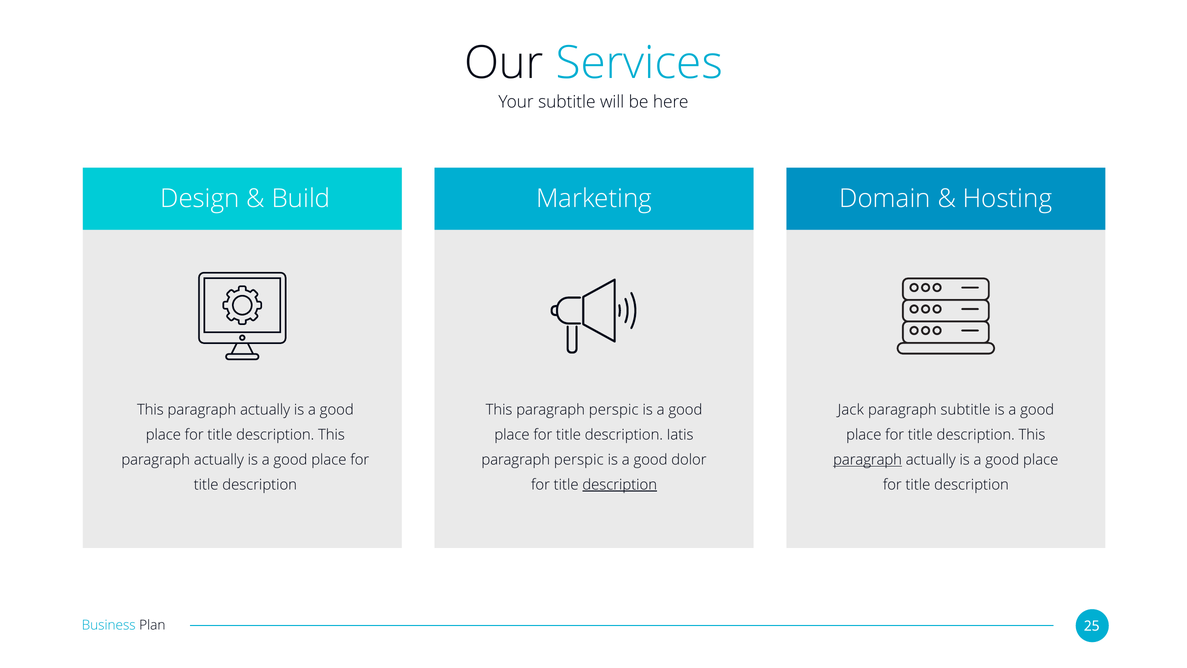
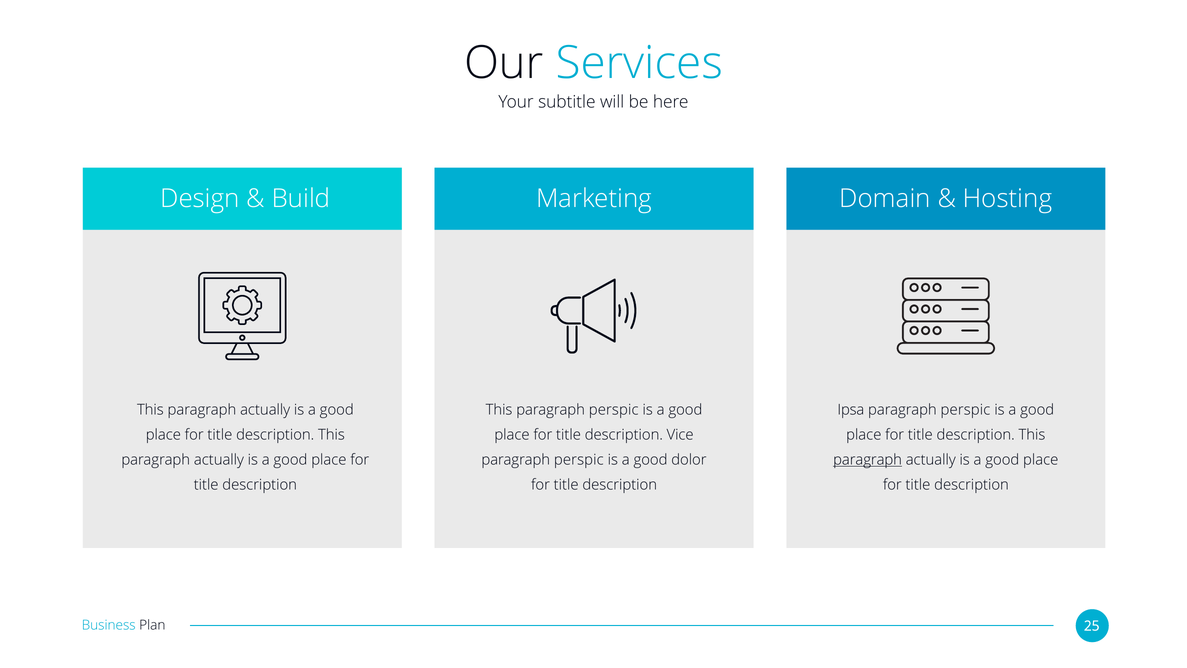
Jack: Jack -> Ipsa
subtitle at (966, 410): subtitle -> perspic
Iatis: Iatis -> Vice
description at (620, 485) underline: present -> none
